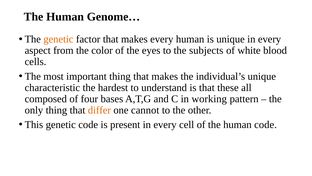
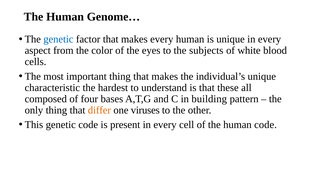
genetic at (58, 39) colour: orange -> blue
working: working -> building
cannot: cannot -> viruses
